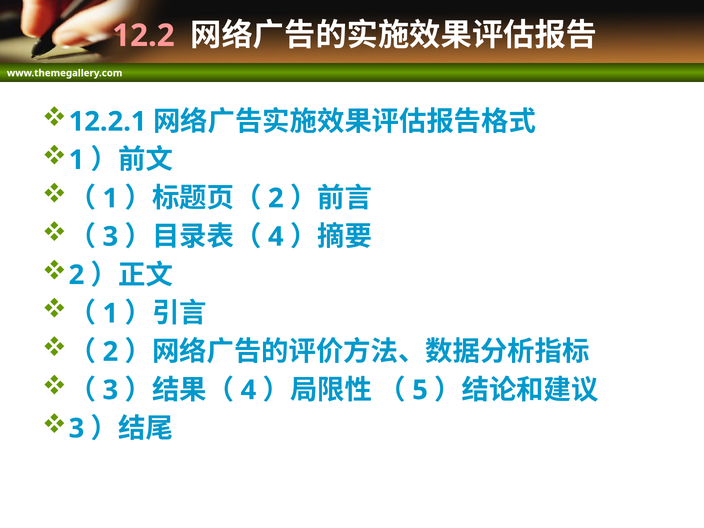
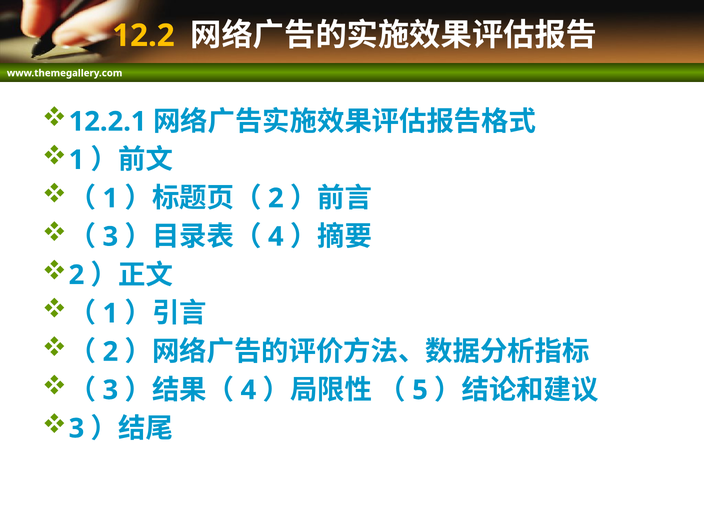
12.2 colour: pink -> yellow
